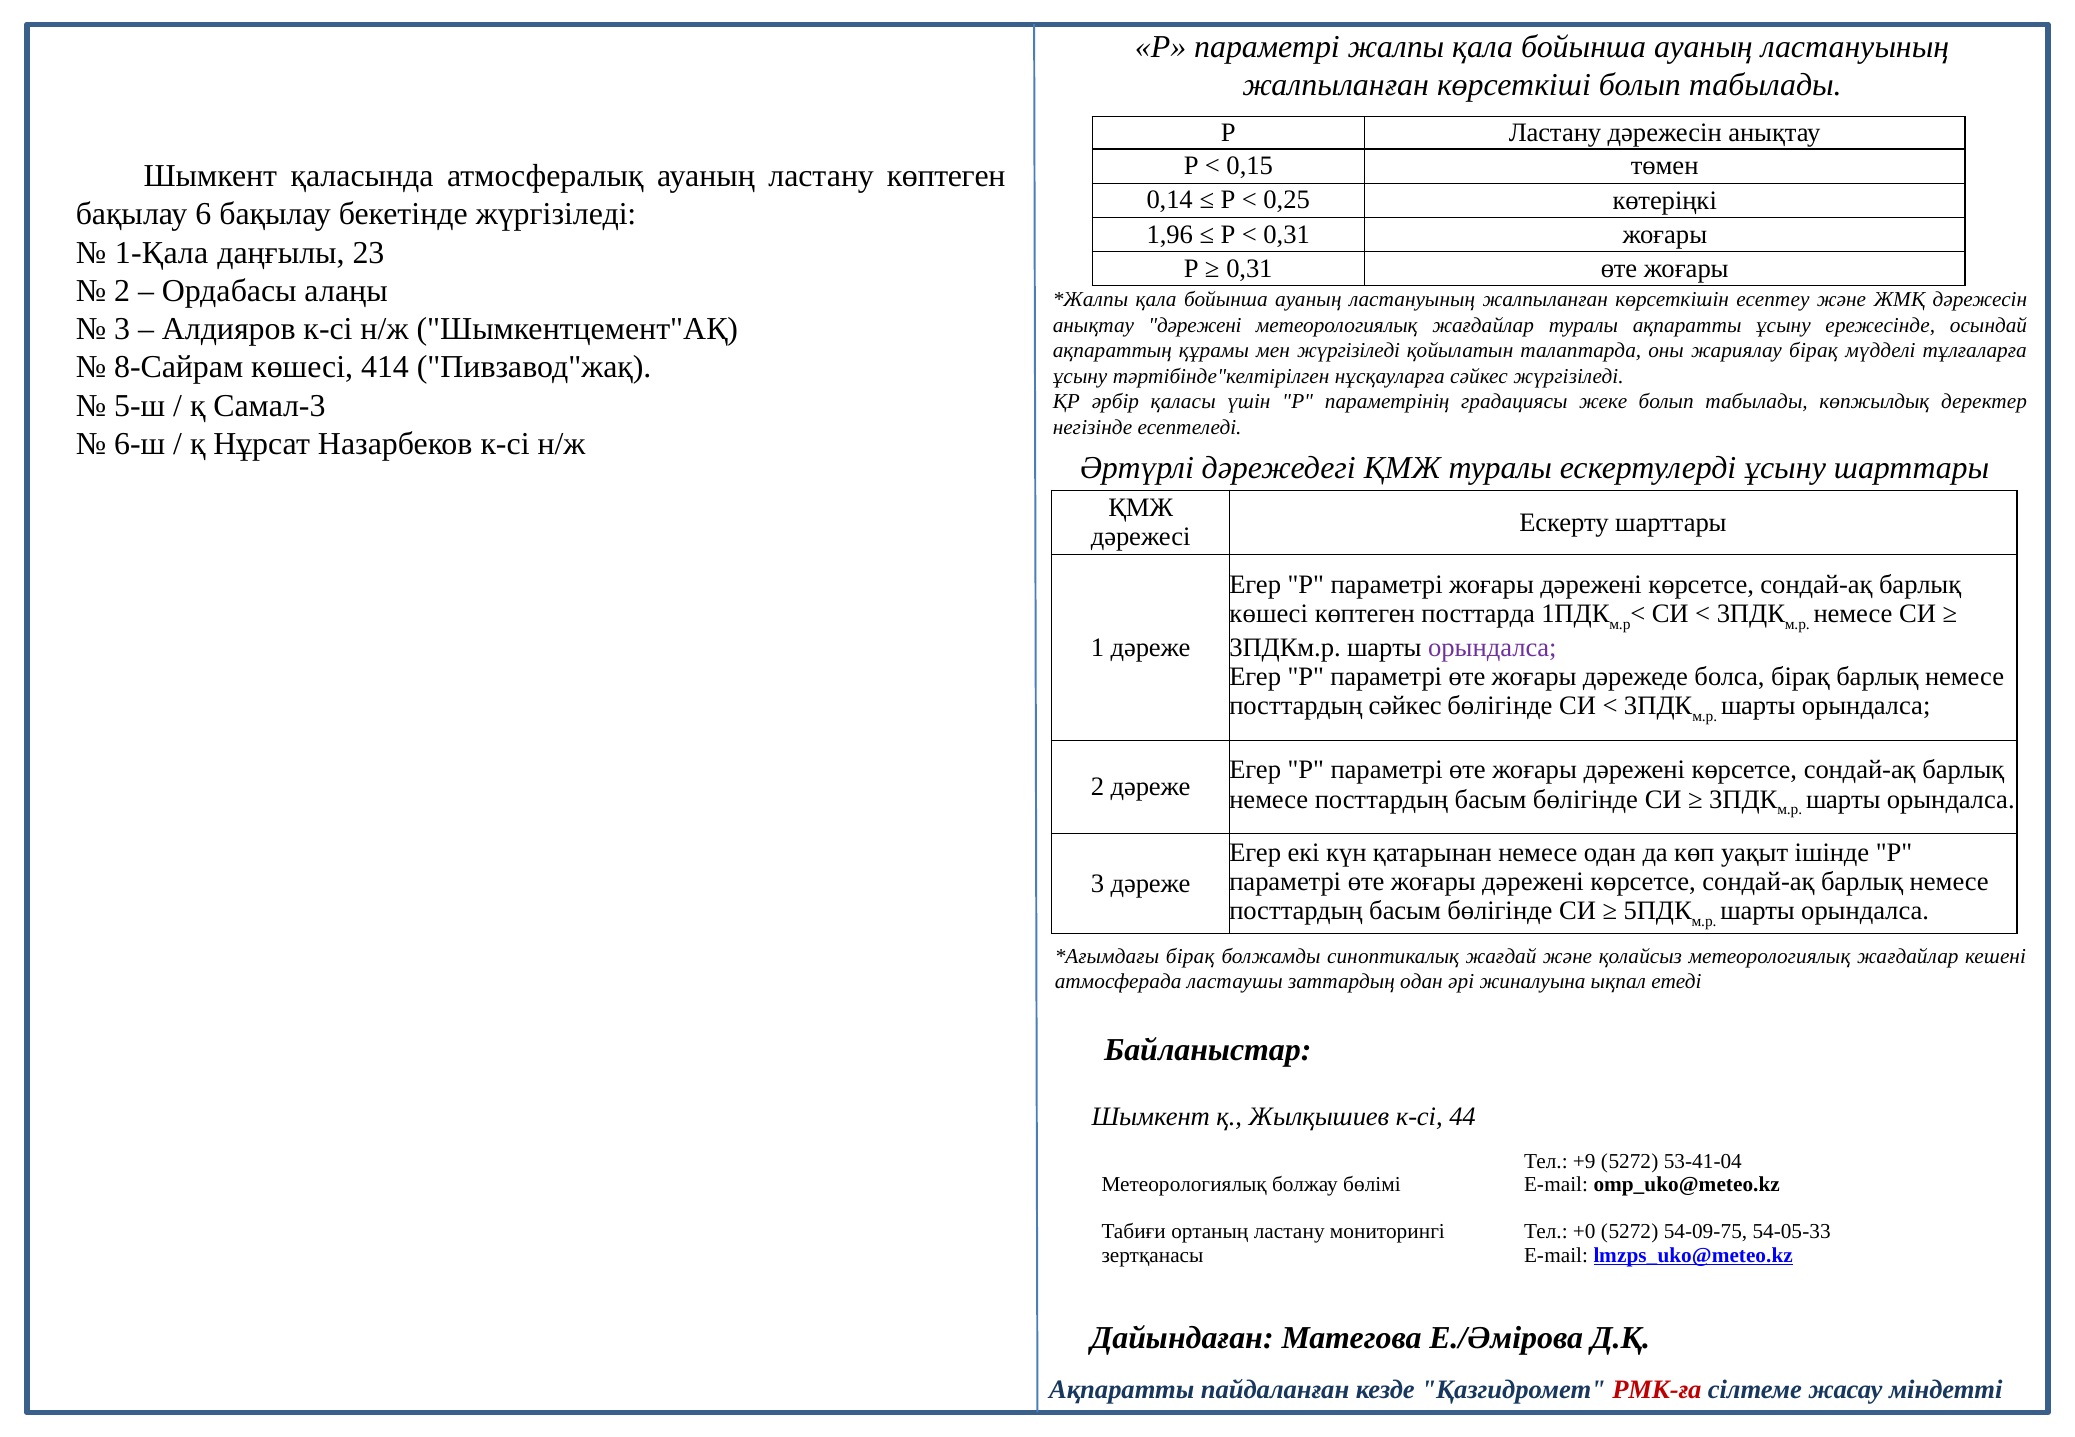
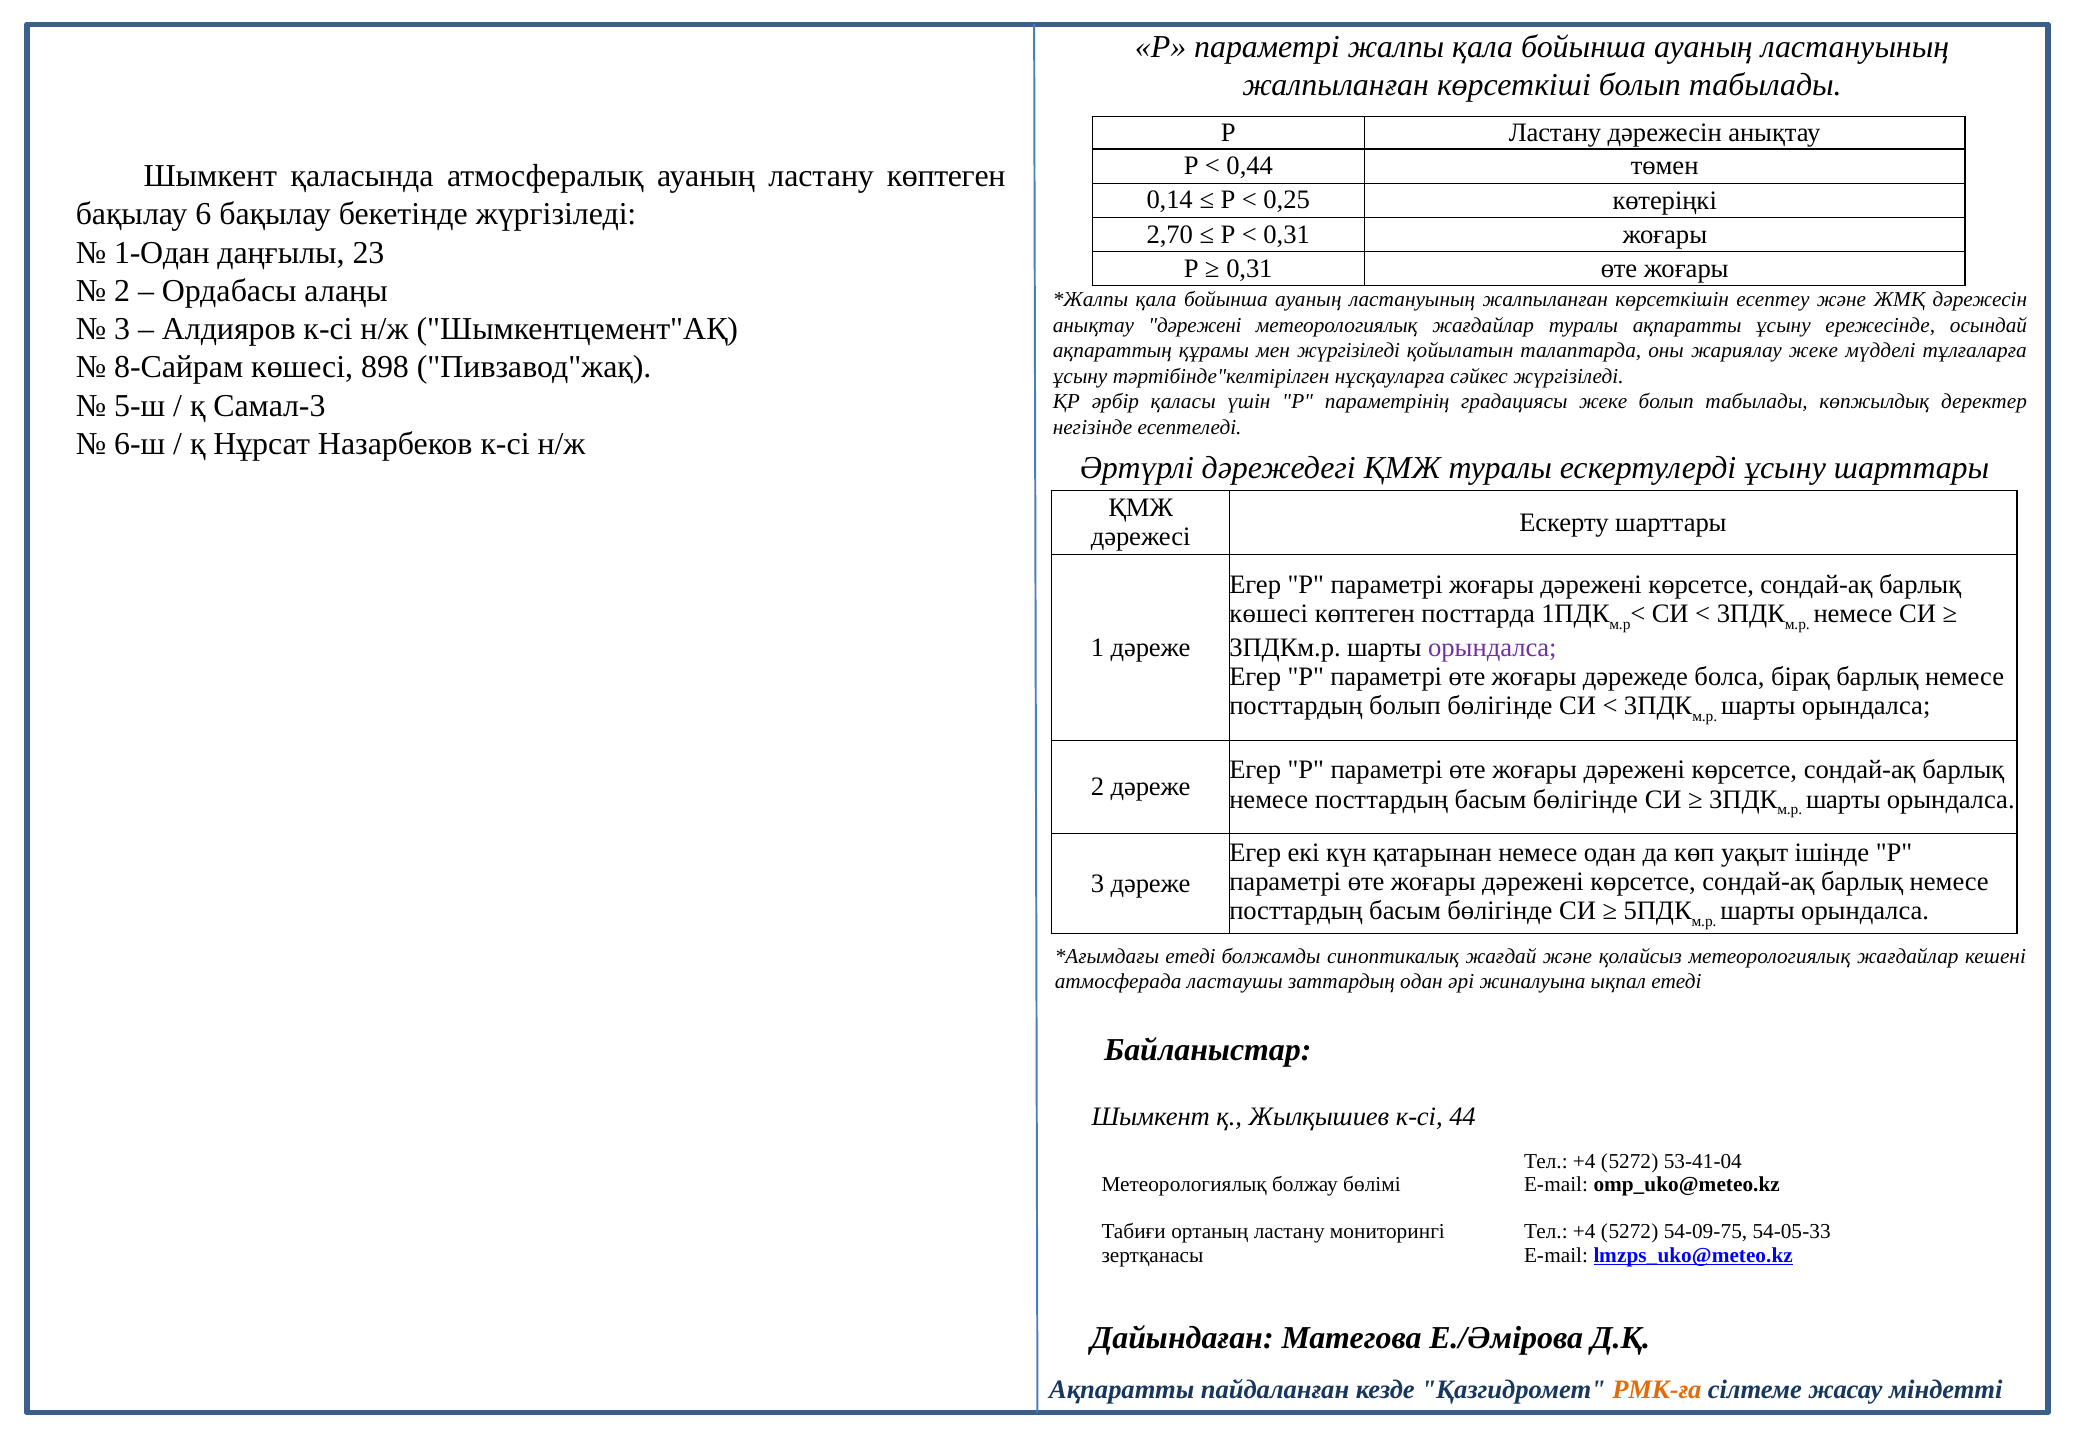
0,15: 0,15 -> 0,44
1,96: 1,96 -> 2,70
1-Қала: 1-Қала -> 1-Одан
жариялау бірақ: бірақ -> жеке
414: 414 -> 898
посттардың сәйкес: сәйкес -> болып
бірақ at (1190, 956): бірақ -> етеді
+9 at (1584, 1161): +9 -> +4
+0 at (1584, 1231): +0 -> +4
РМК-ға colour: red -> orange
